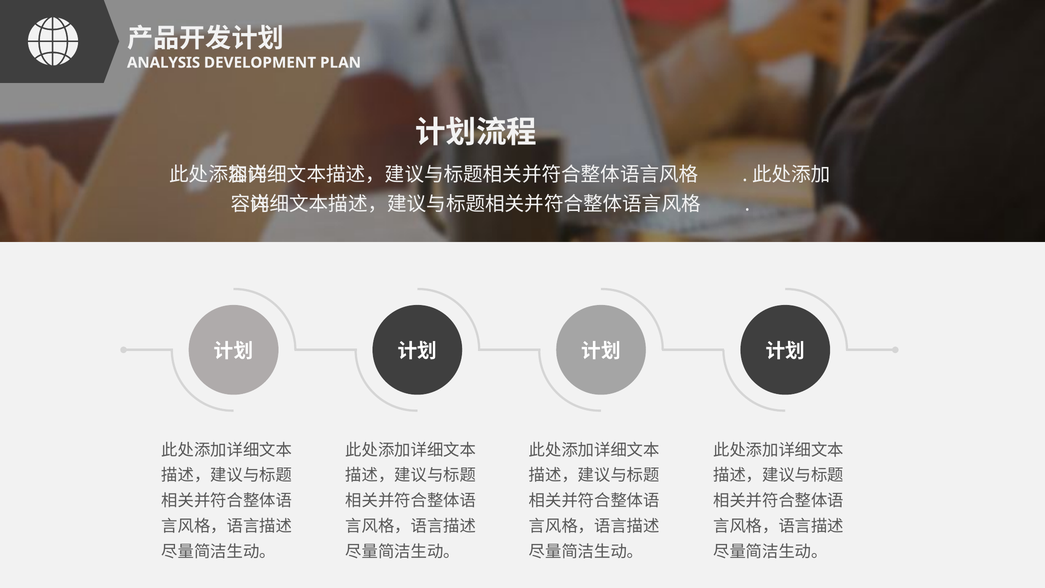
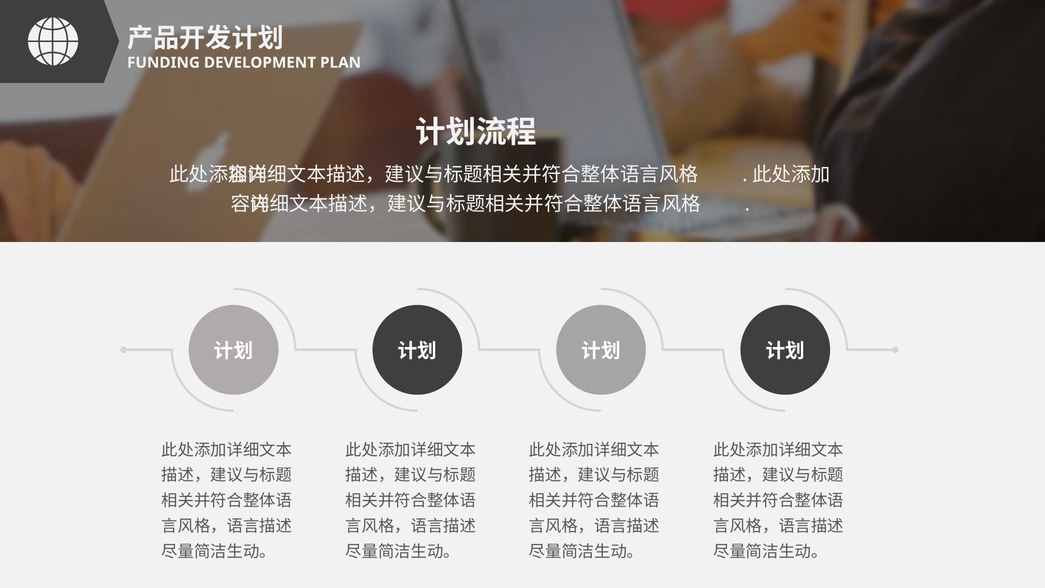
ANALYSIS: ANALYSIS -> FUNDING
